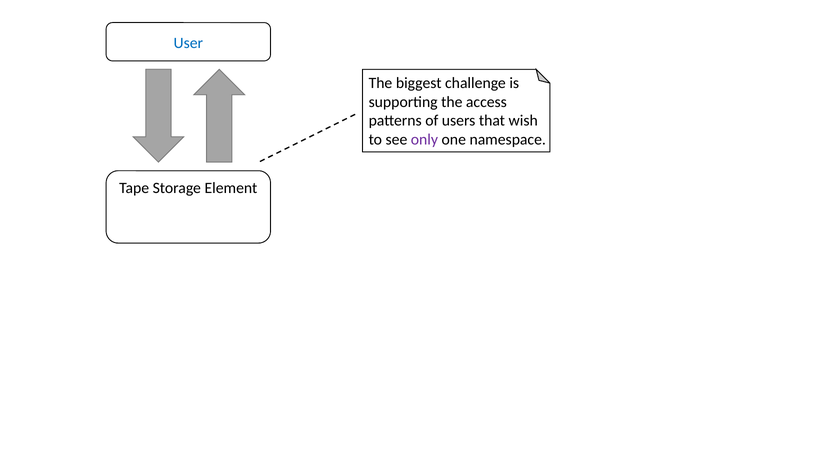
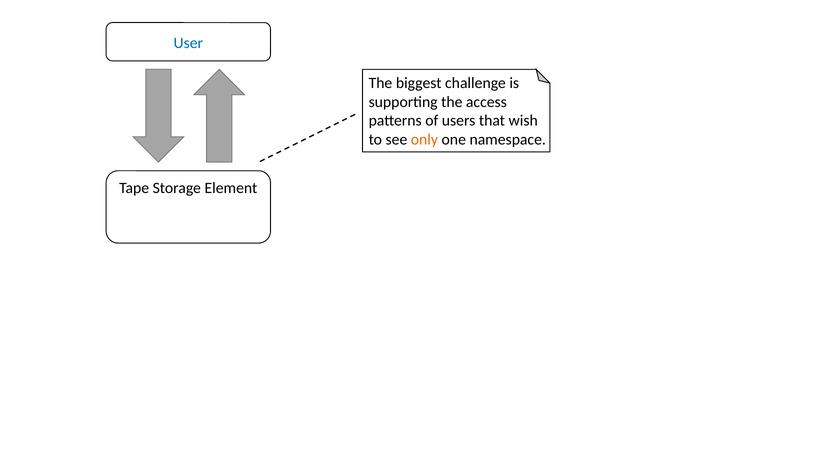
only colour: purple -> orange
